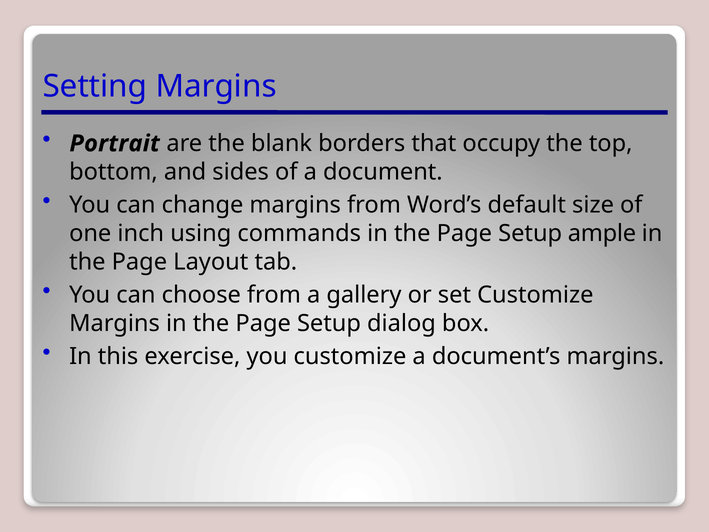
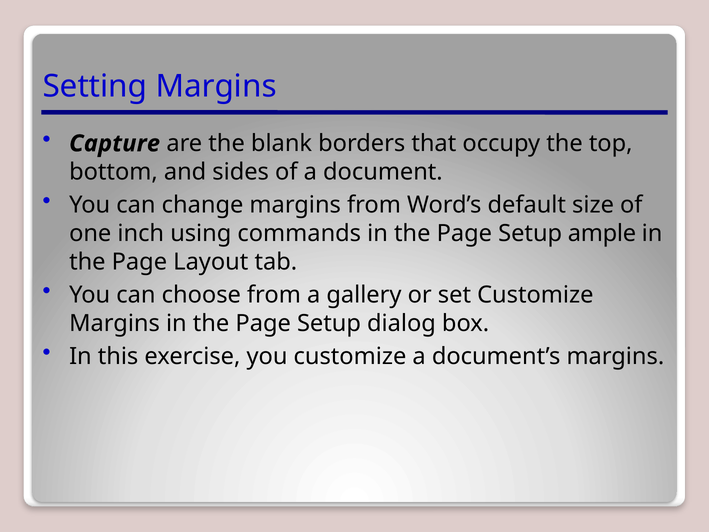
Portrait: Portrait -> Capture
